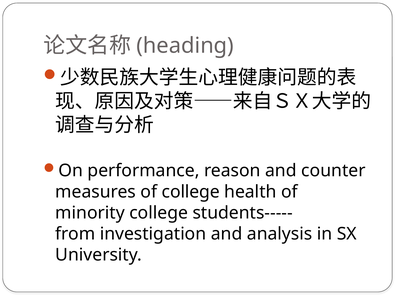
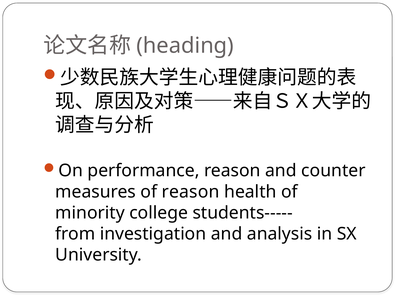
of college: college -> reason
